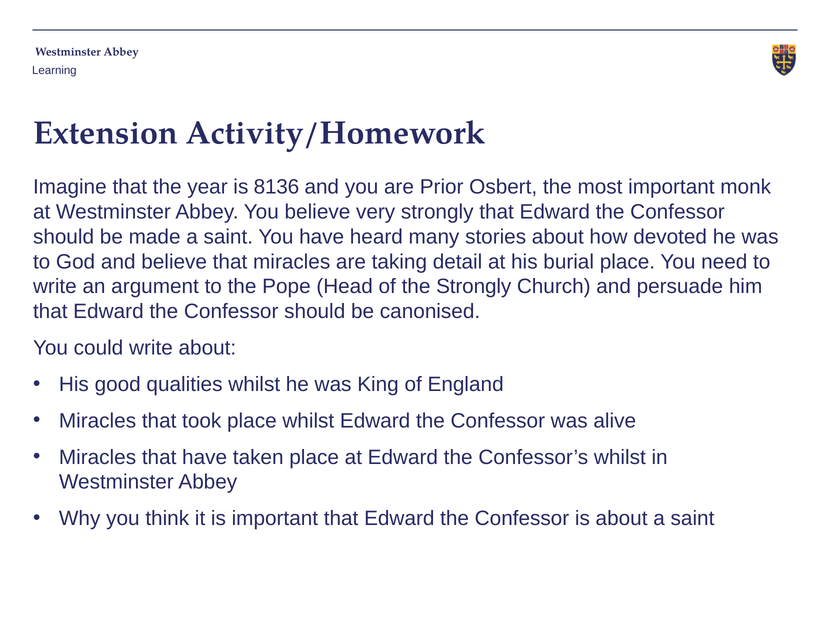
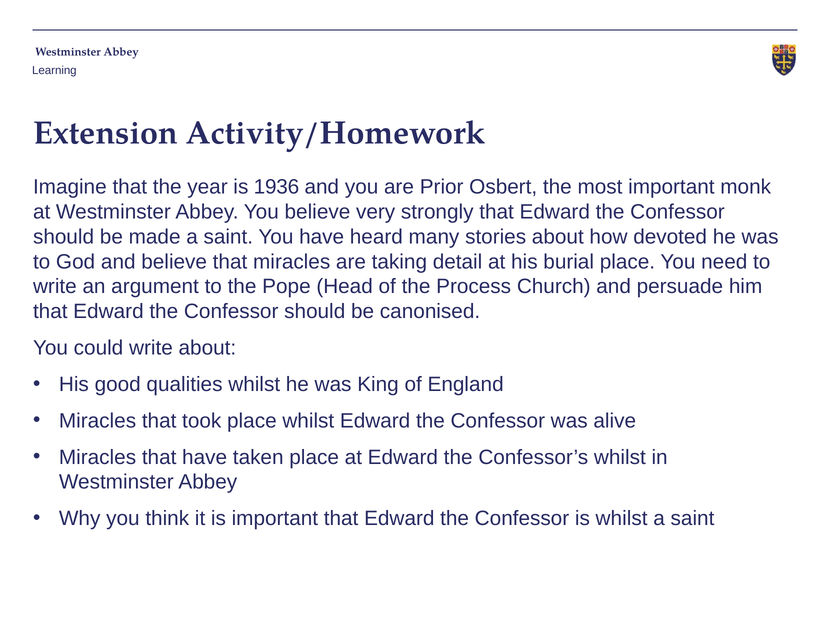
8136: 8136 -> 1936
the Strongly: Strongly -> Process
is about: about -> whilst
